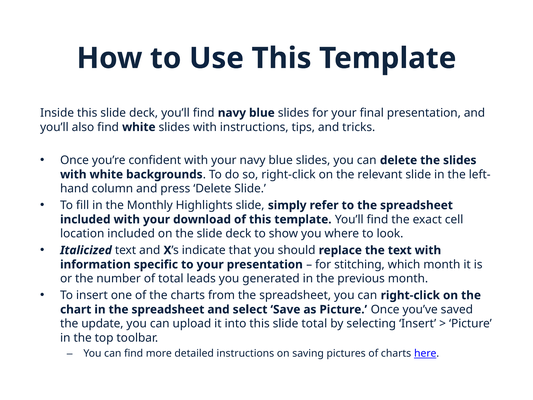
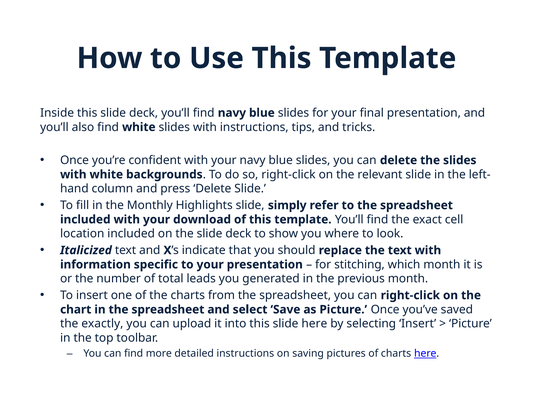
update: update -> exactly
slide total: total -> here
